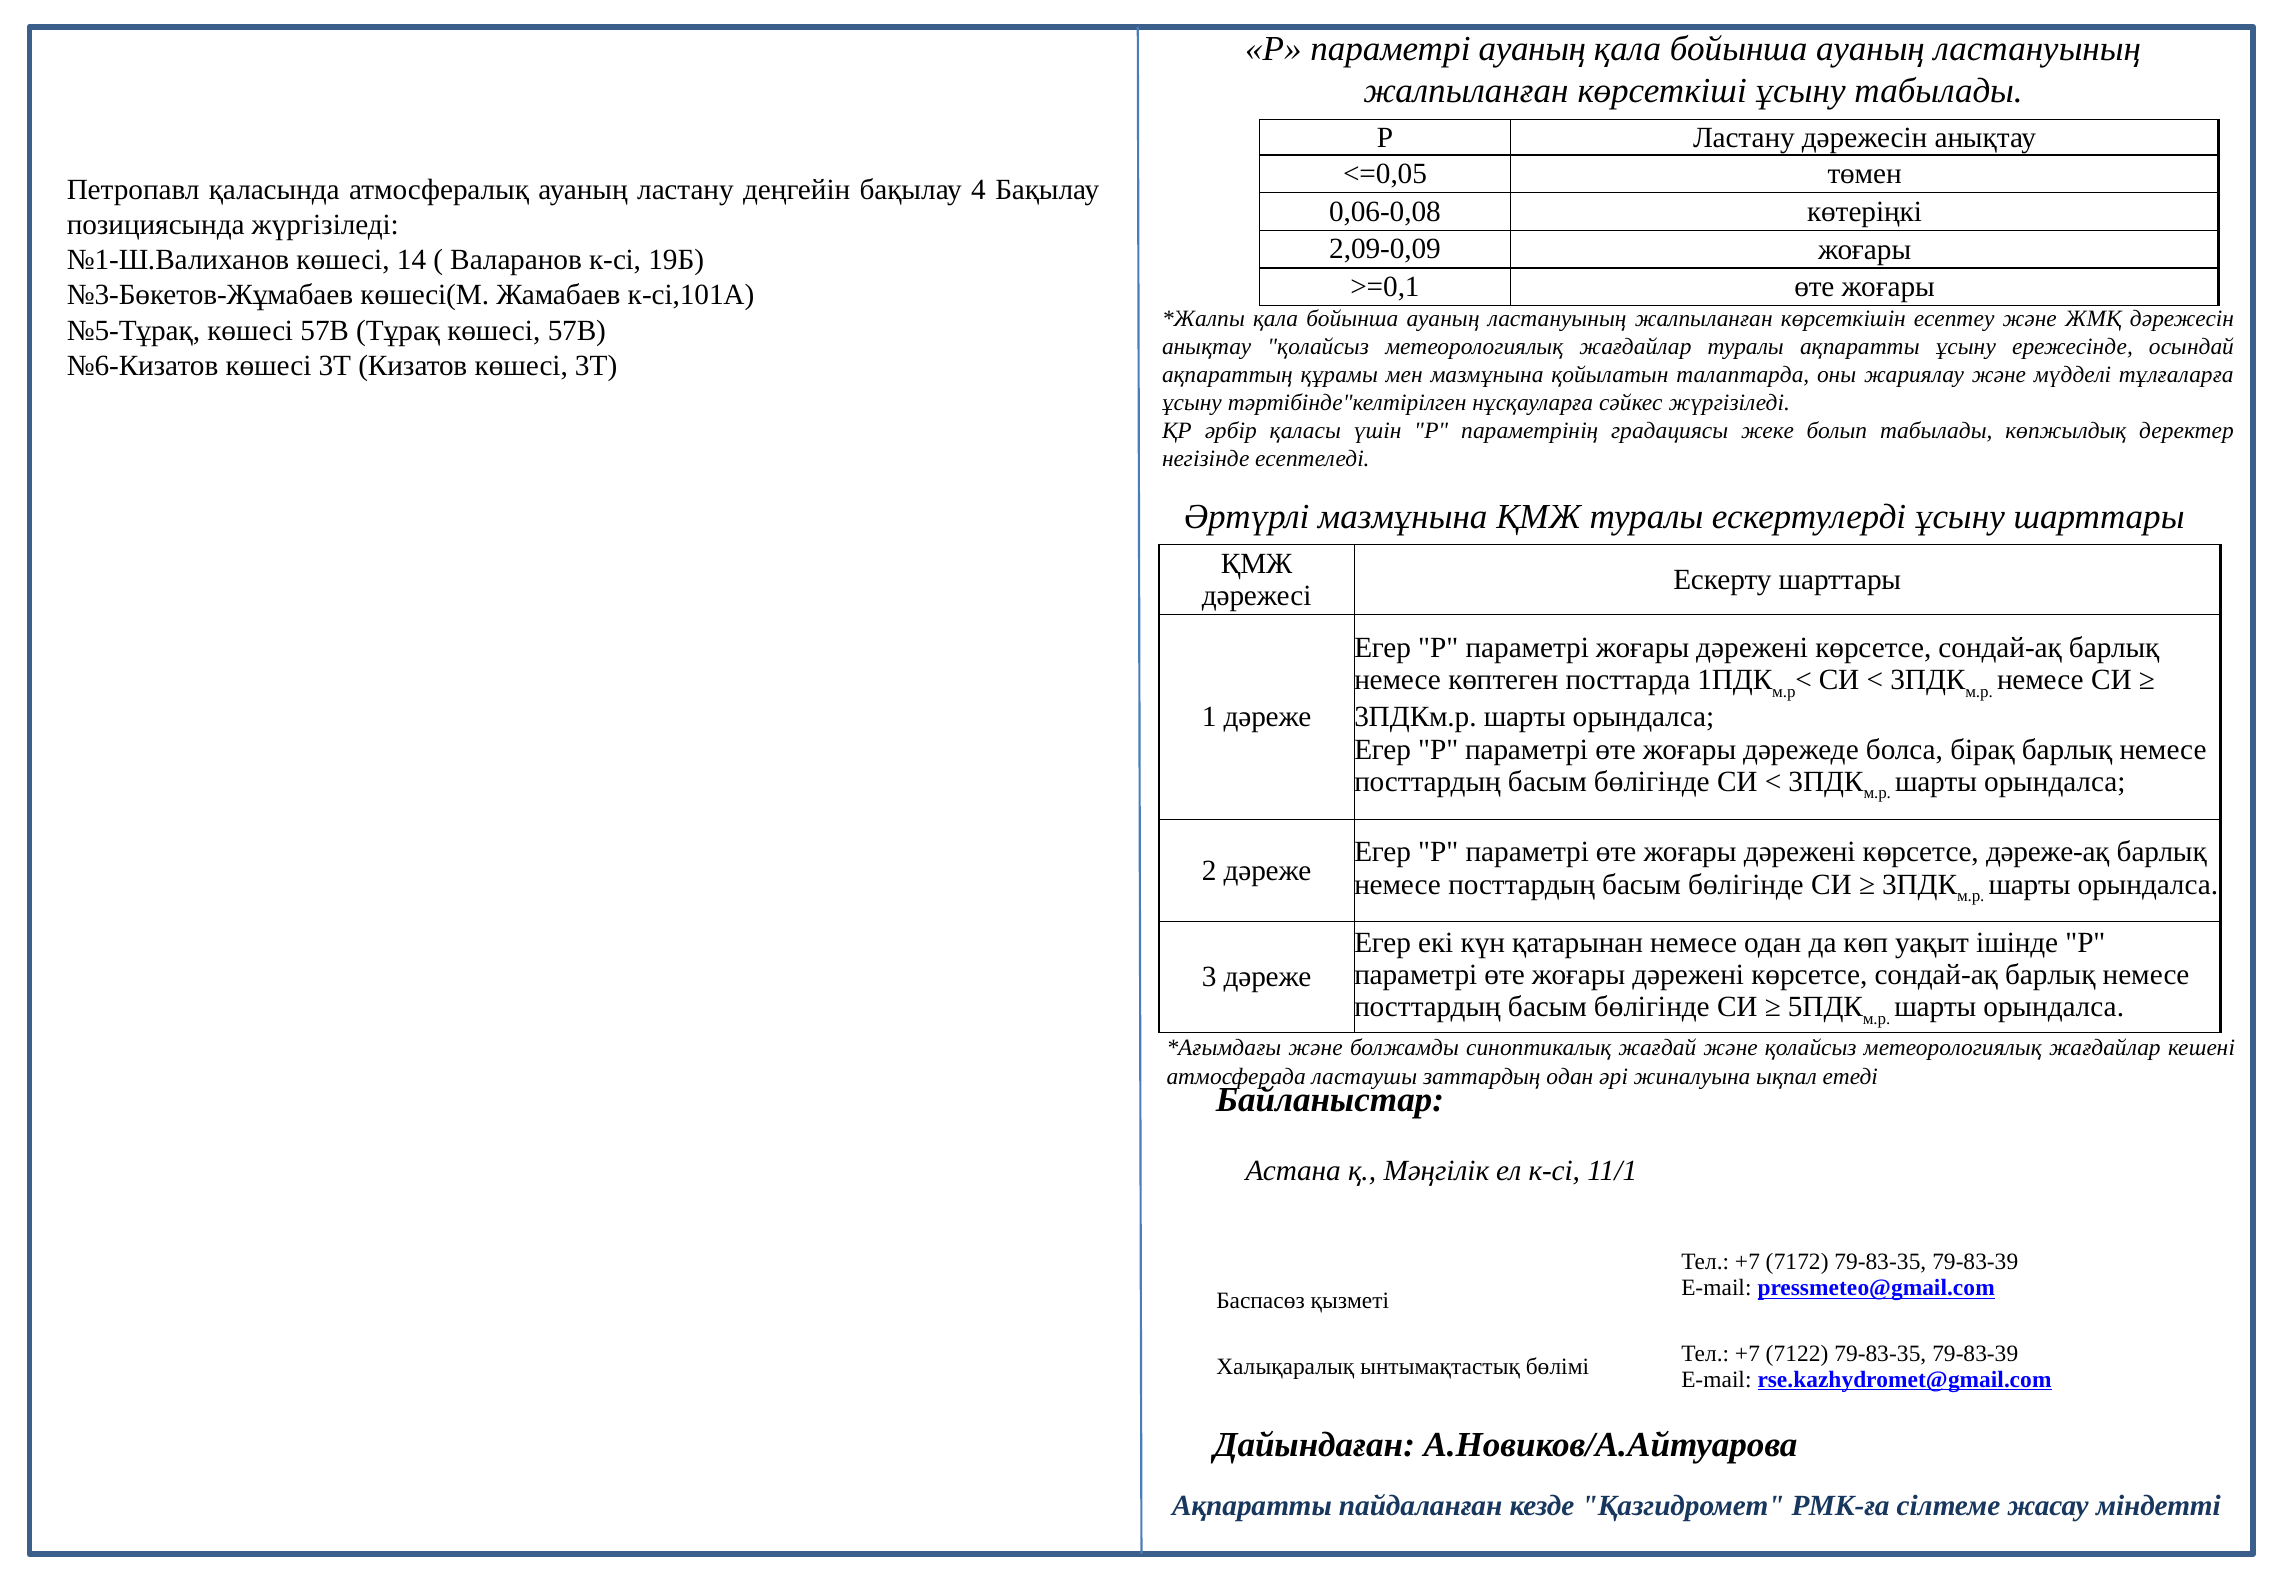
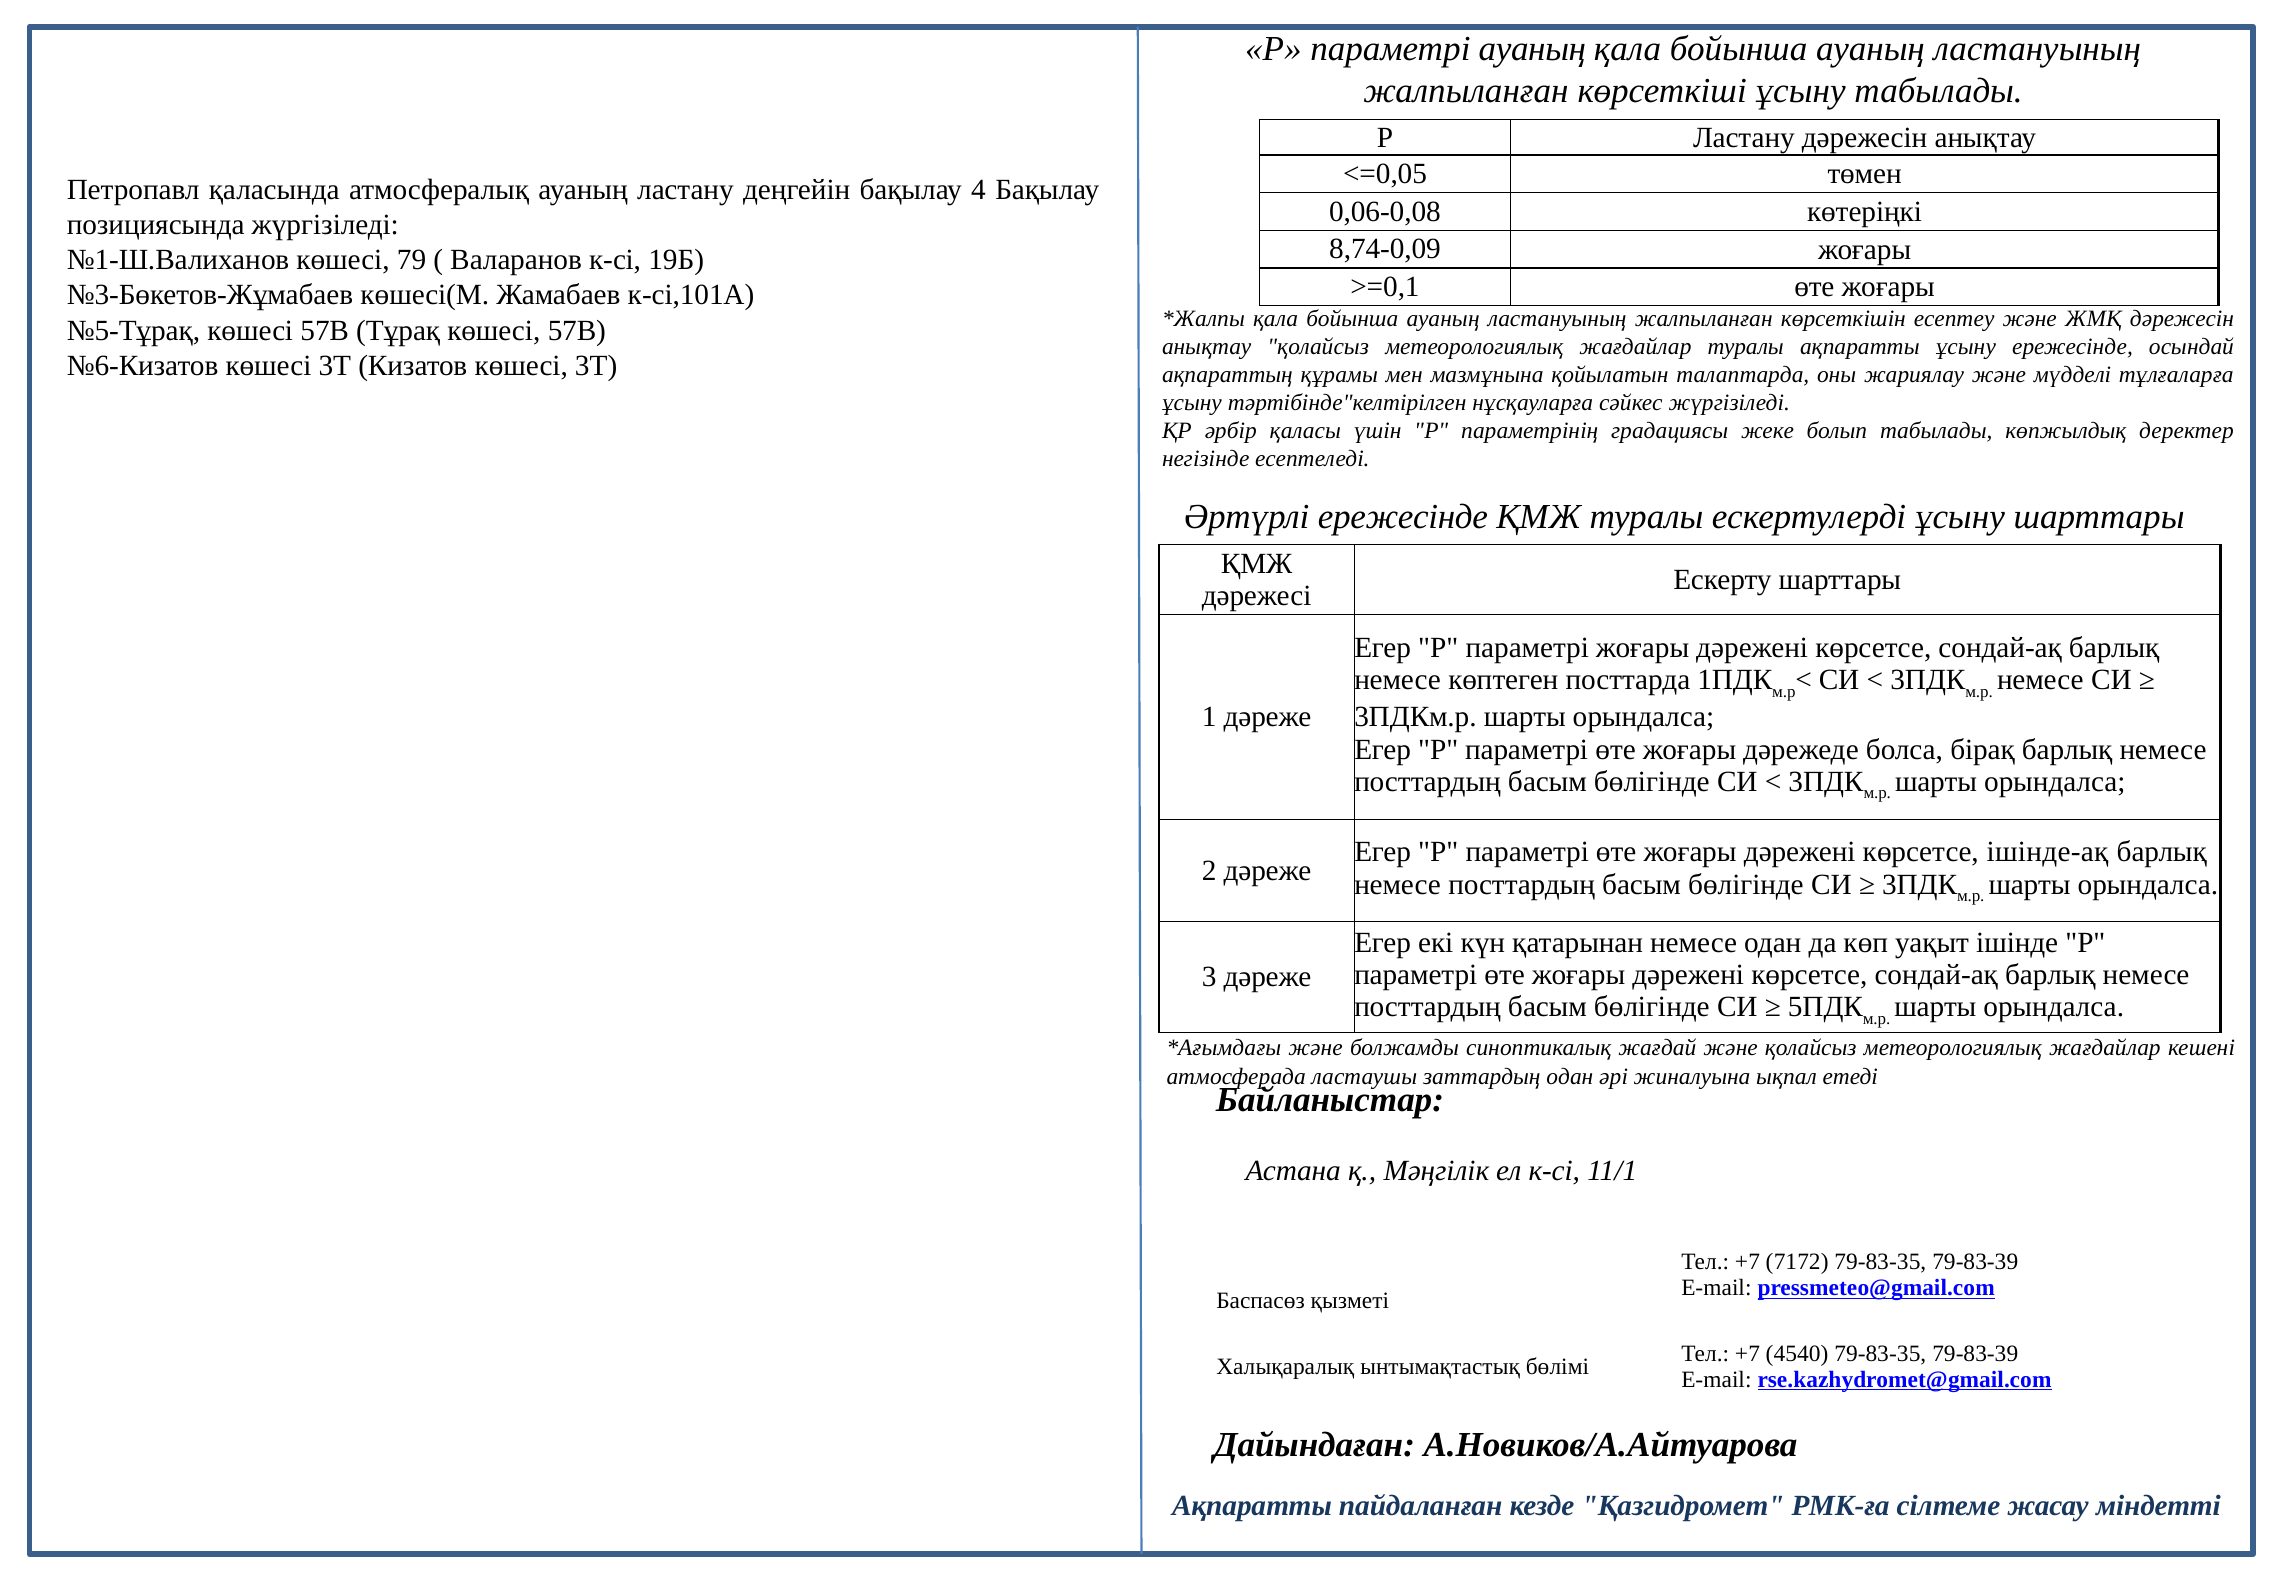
2,09-0,09: 2,09-0,09 -> 8,74-0,09
14: 14 -> 79
Әртүрлі мазмұнына: мазмұнына -> ережесінде
дәреже-ақ: дәреже-ақ -> ішінде-ақ
7122: 7122 -> 4540
